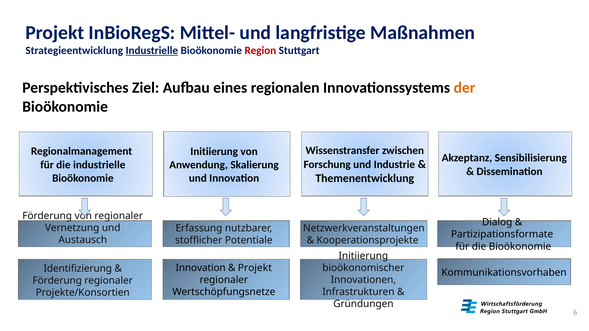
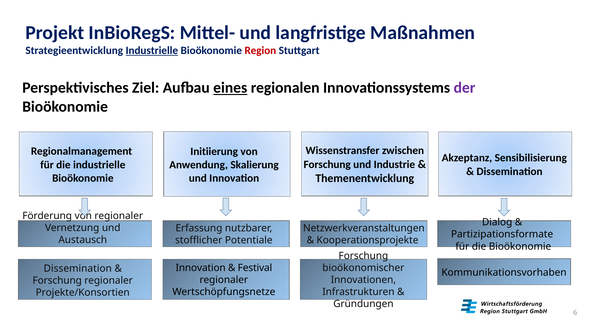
eines underline: none -> present
der colour: orange -> purple
Initiierung at (363, 256): Initiierung -> Forschung
Projekt at (255, 268): Projekt -> Festival
Identifizierung at (78, 269): Identifizierung -> Dissemination
Förderung at (57, 281): Förderung -> Forschung
